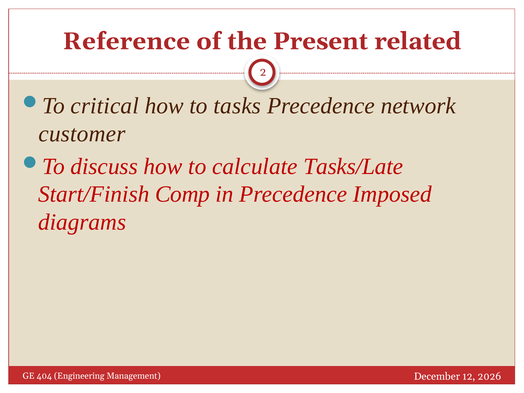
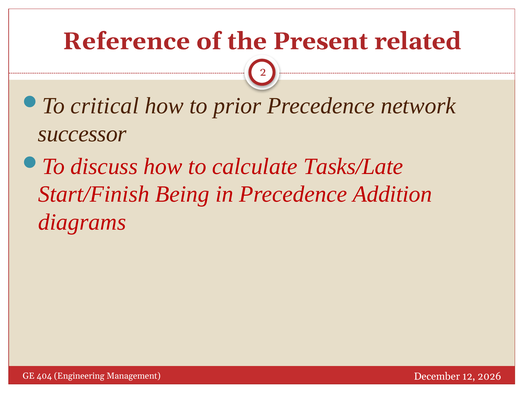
tasks: tasks -> prior
customer: customer -> successor
Comp: Comp -> Being
Imposed: Imposed -> Addition
